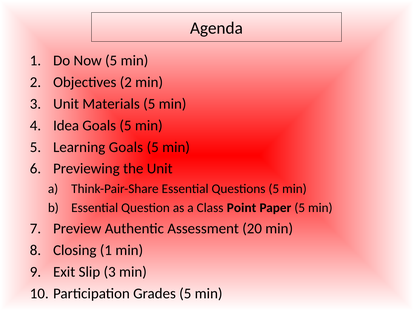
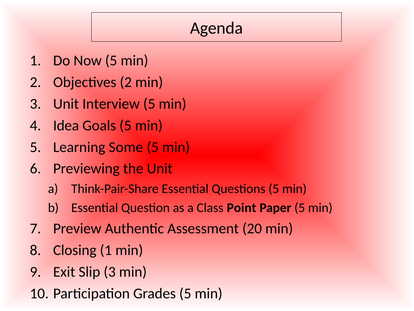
Materials: Materials -> Interview
Learning Goals: Goals -> Some
